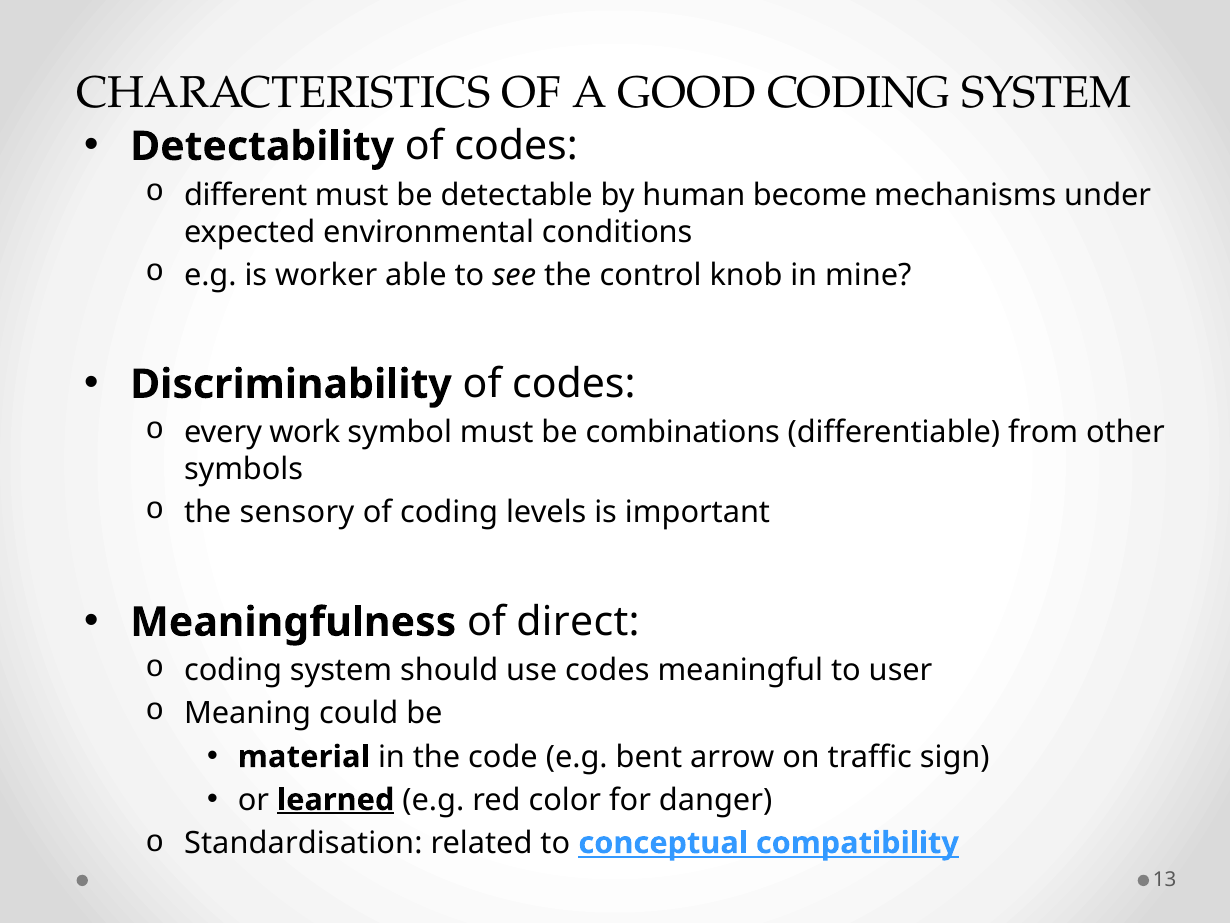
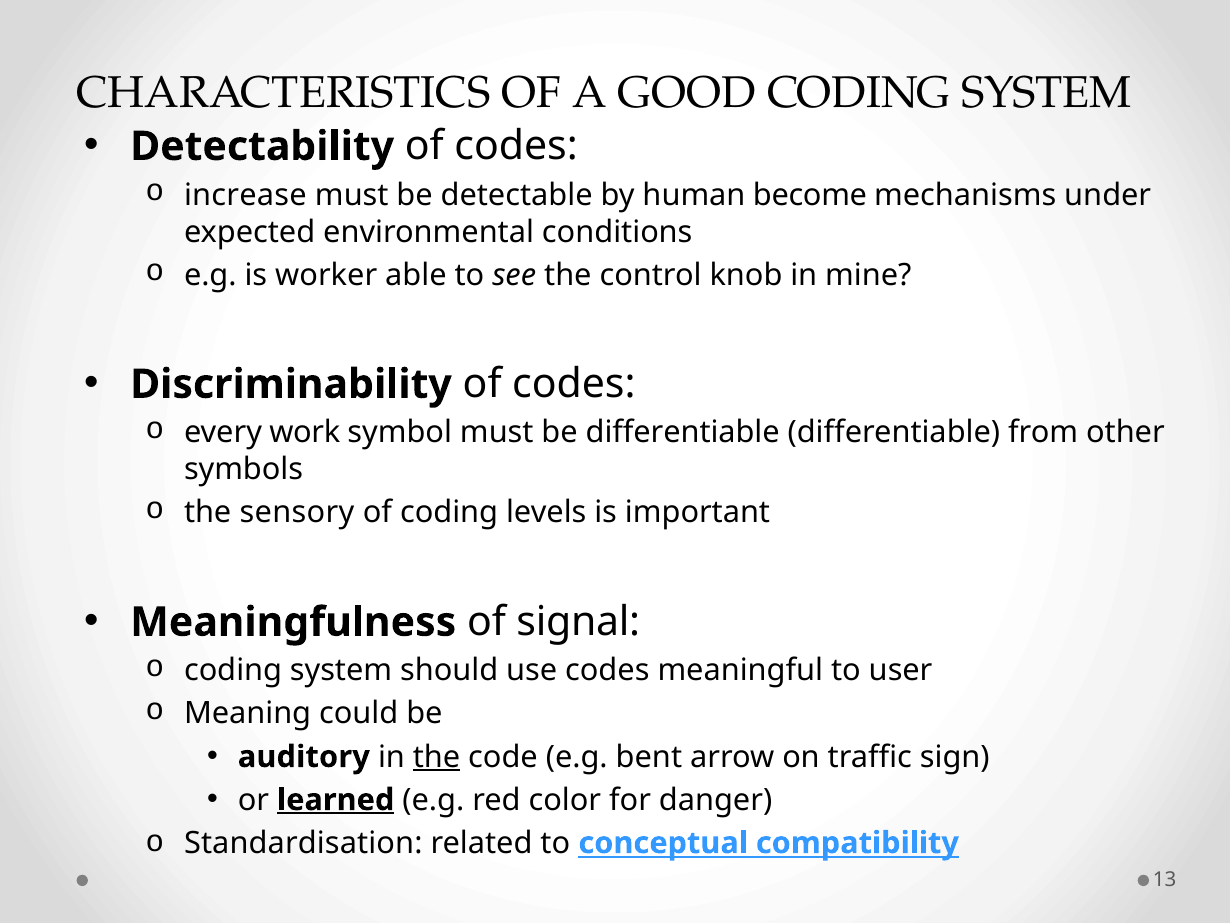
different: different -> increase
be combinations: combinations -> differentiable
direct: direct -> signal
material: material -> auditory
the at (437, 756) underline: none -> present
